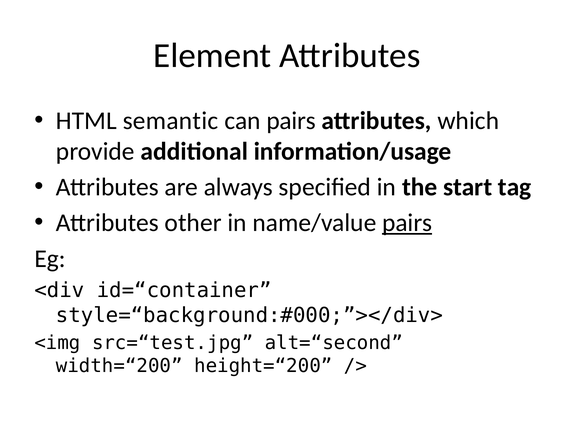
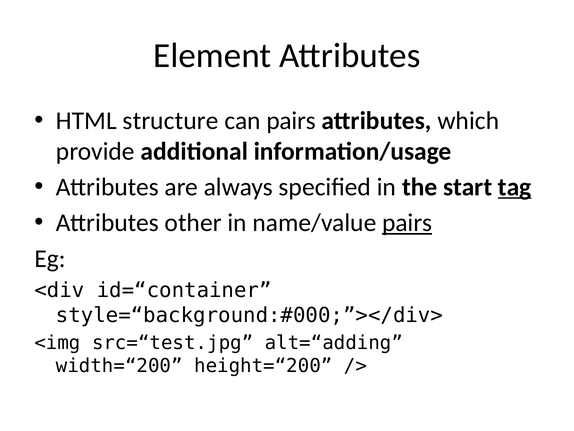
semantic: semantic -> structure
tag underline: none -> present
alt=“second: alt=“second -> alt=“adding
